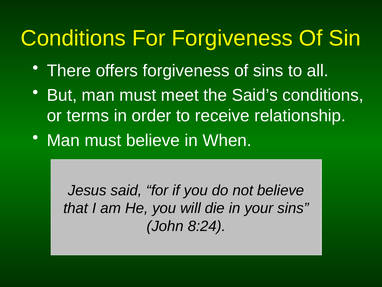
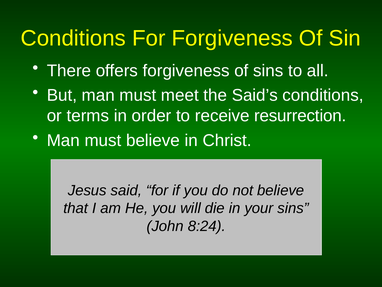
relationship: relationship -> resurrection
When: When -> Christ
